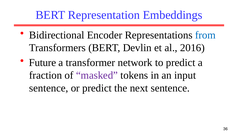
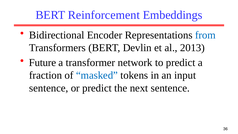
Representation: Representation -> Reinforcement
2016: 2016 -> 2013
masked colour: purple -> blue
